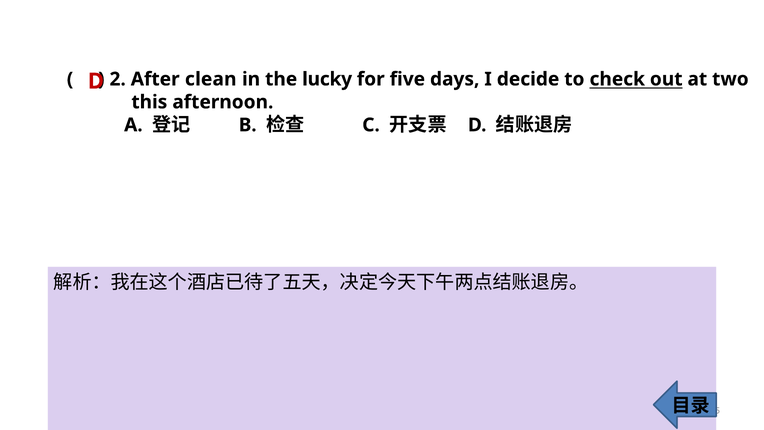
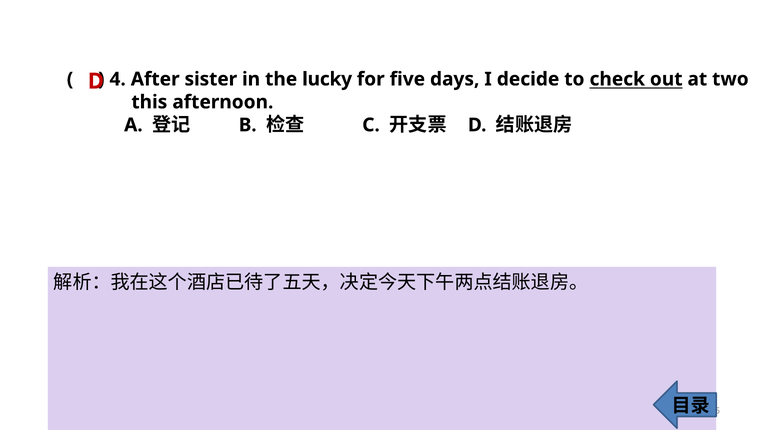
2: 2 -> 4
clean: clean -> sister
